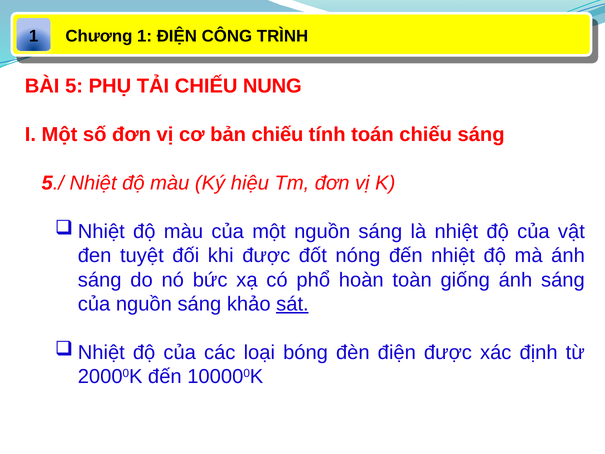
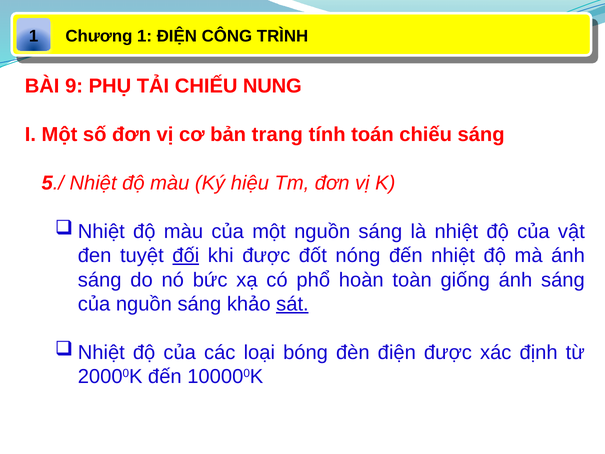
5: 5 -> 9
bản chiếu: chiếu -> trang
đối underline: none -> present
